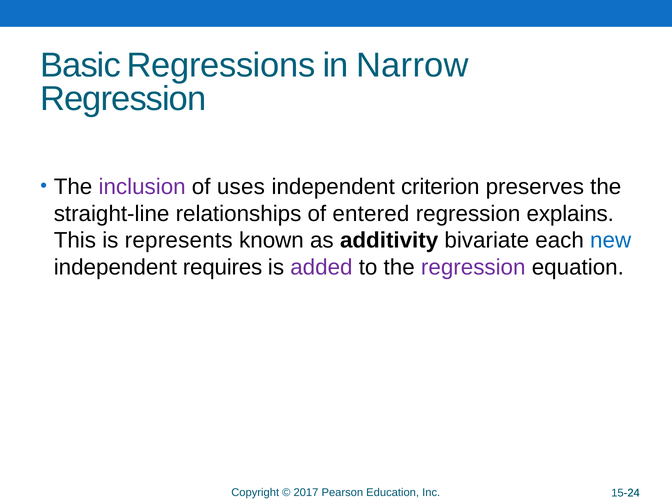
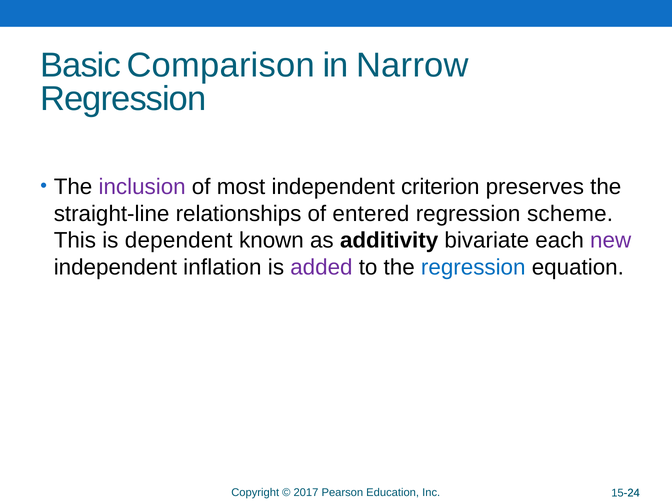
Regressions: Regressions -> Comparison
uses: uses -> most
explains: explains -> scheme
represents: represents -> dependent
new colour: blue -> purple
requires: requires -> inflation
regression at (473, 267) colour: purple -> blue
